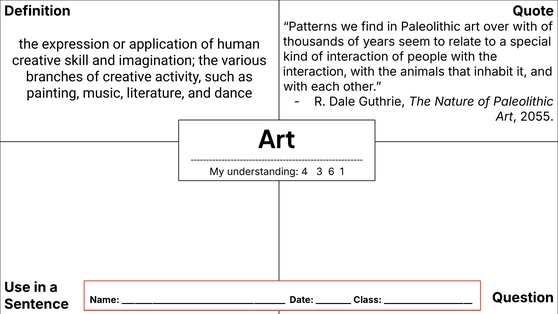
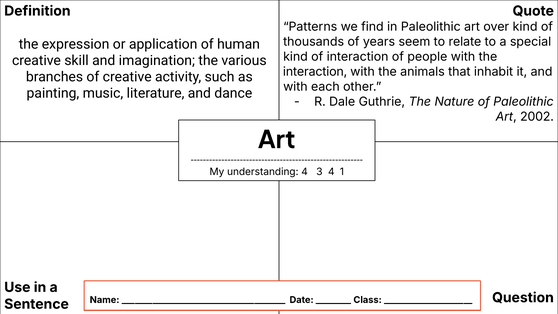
over with: with -> kind
2055: 2055 -> 2002
3 6: 6 -> 4
